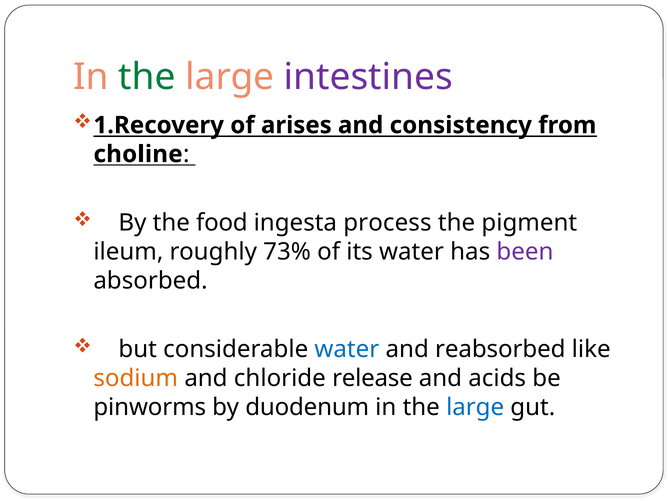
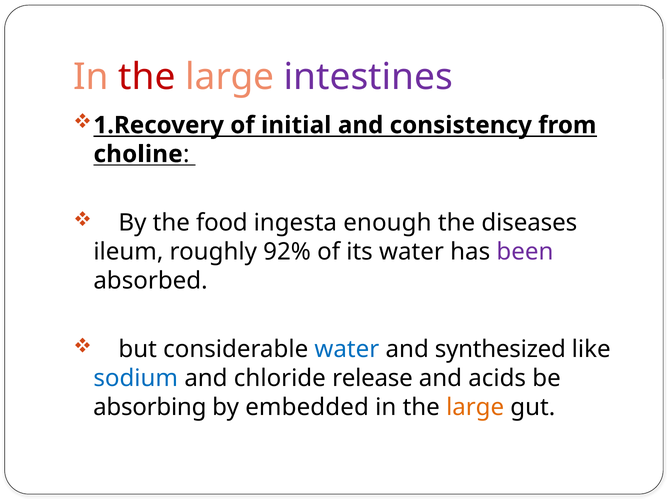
the at (147, 77) colour: green -> red
arises: arises -> initial
process: process -> enough
pigment: pigment -> diseases
73%: 73% -> 92%
reabsorbed: reabsorbed -> synthesized
sodium colour: orange -> blue
pinworms: pinworms -> absorbing
duodenum: duodenum -> embedded
large at (475, 407) colour: blue -> orange
